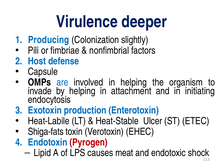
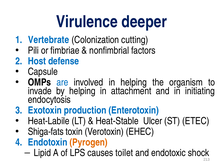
Producing: Producing -> Vertebrate
slightly: slightly -> cutting
Pyrogen colour: red -> orange
meat: meat -> toilet
